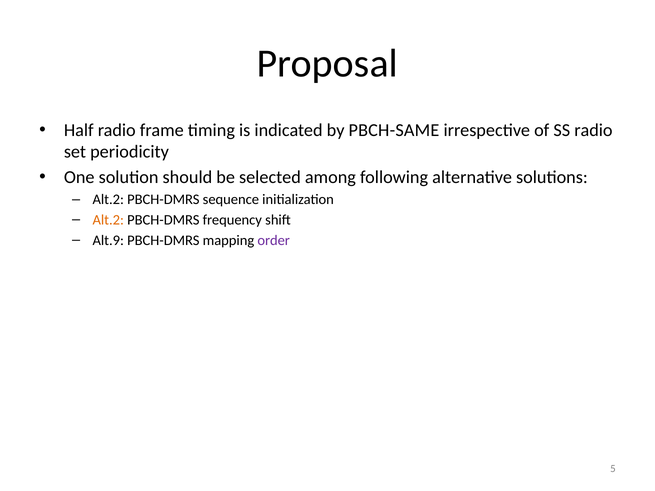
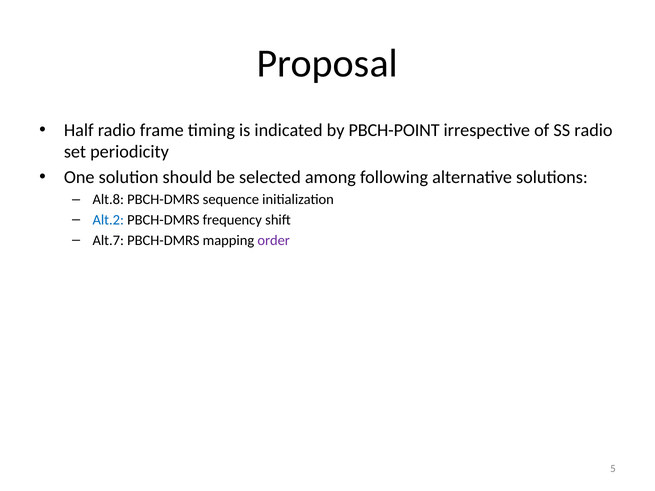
PBCH-SAME: PBCH-SAME -> PBCH-POINT
Alt.2 at (108, 200): Alt.2 -> Alt.8
Alt.2 at (108, 220) colour: orange -> blue
Alt.9: Alt.9 -> Alt.7
